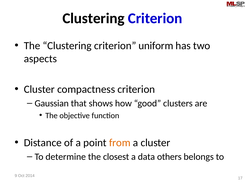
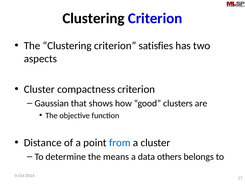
uniform: uniform -> satisfies
from colour: orange -> blue
closest: closest -> means
